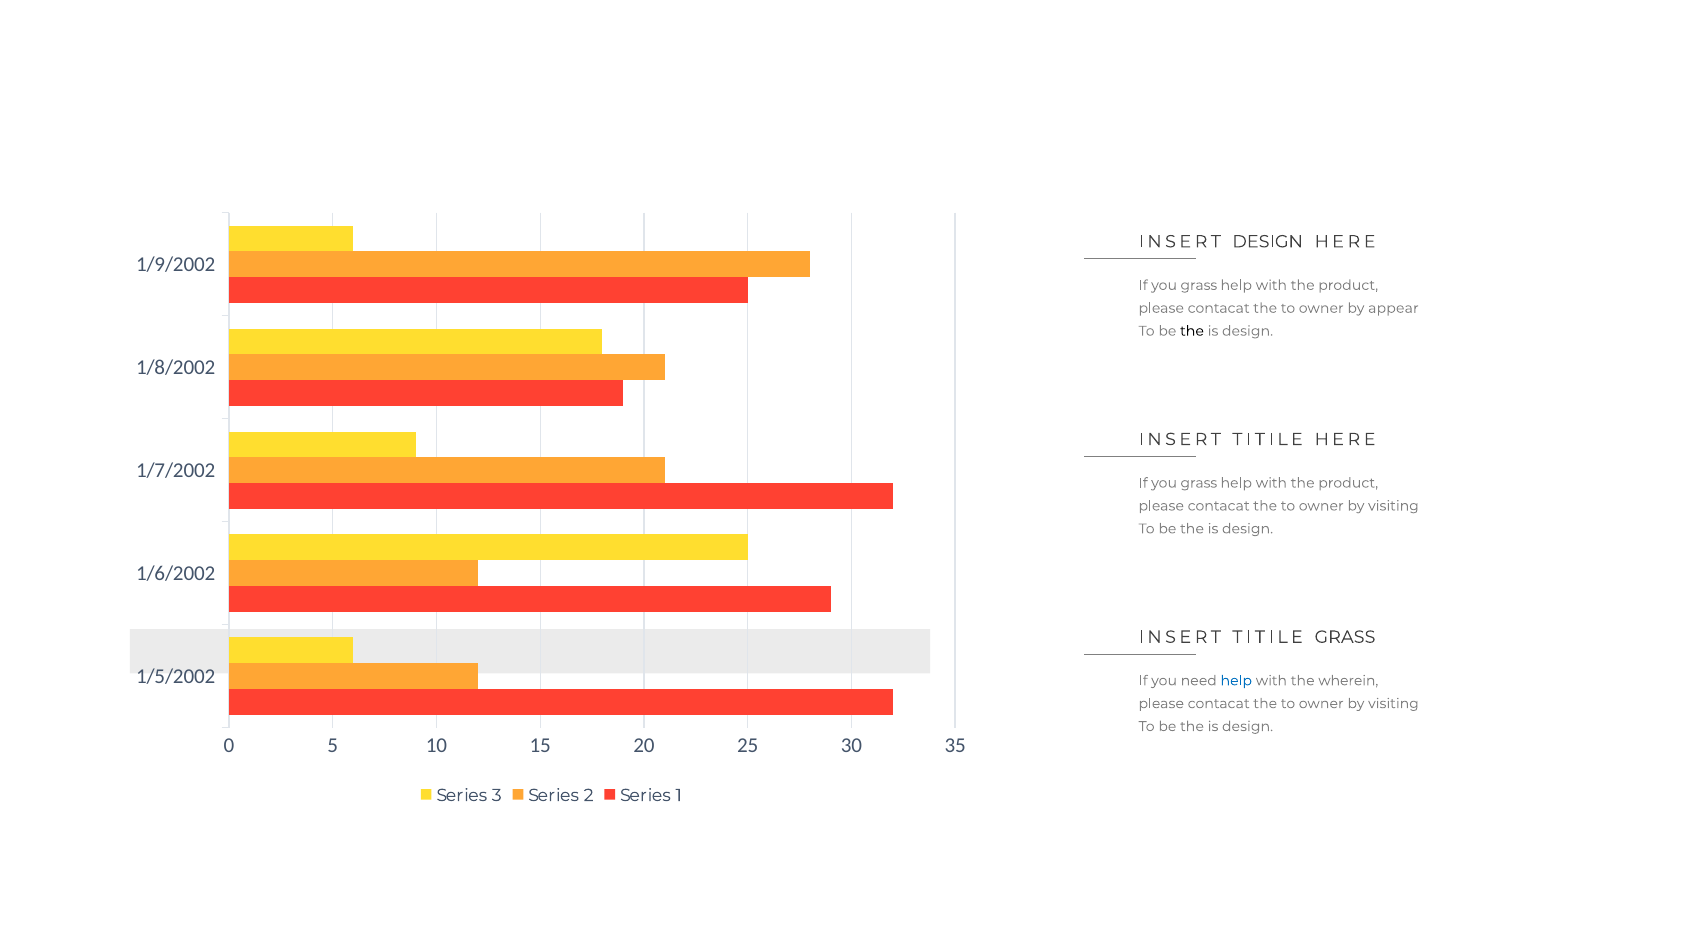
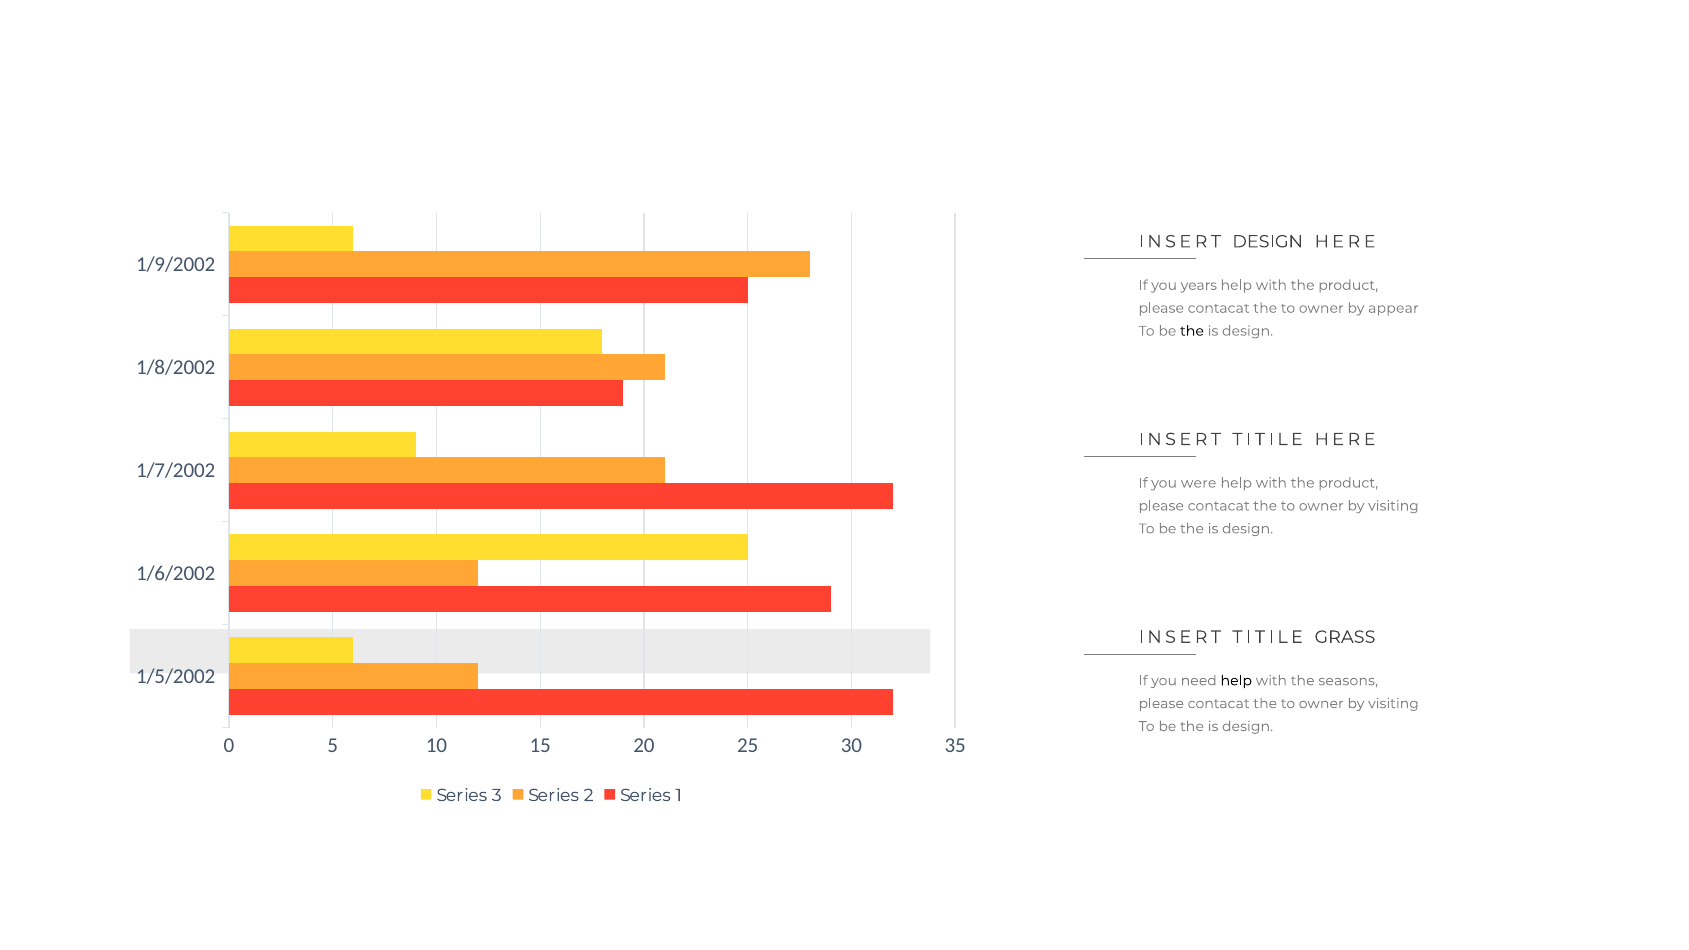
grass at (1199, 285): grass -> years
grass at (1199, 483): grass -> were
help at (1236, 681) colour: blue -> black
wherein: wherein -> seasons
